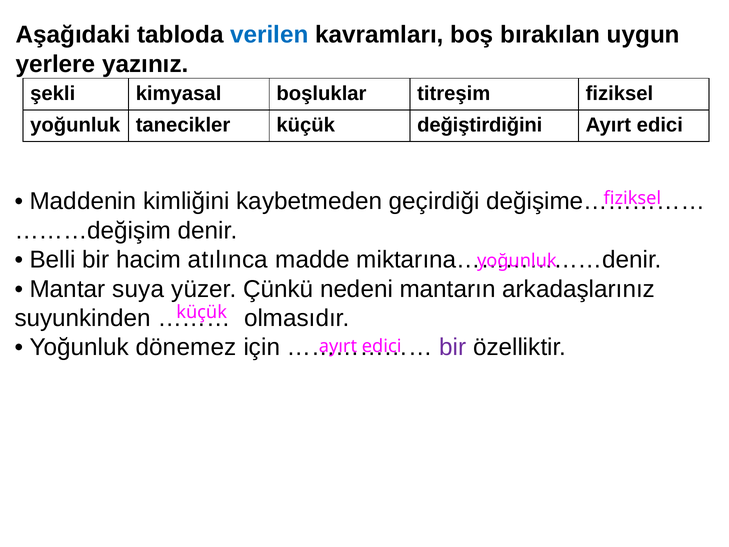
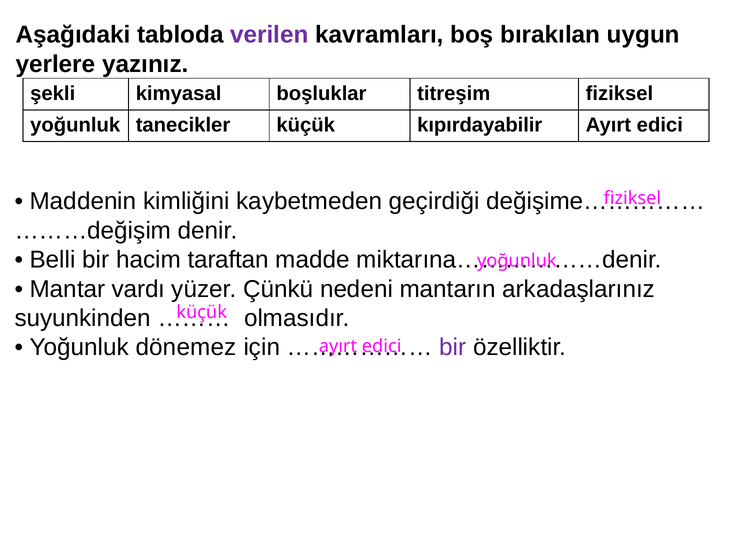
verilen colour: blue -> purple
değiştirdiğini: değiştirdiğini -> kıpırdayabilir
atılınca: atılınca -> taraftan
suya: suya -> vardı
